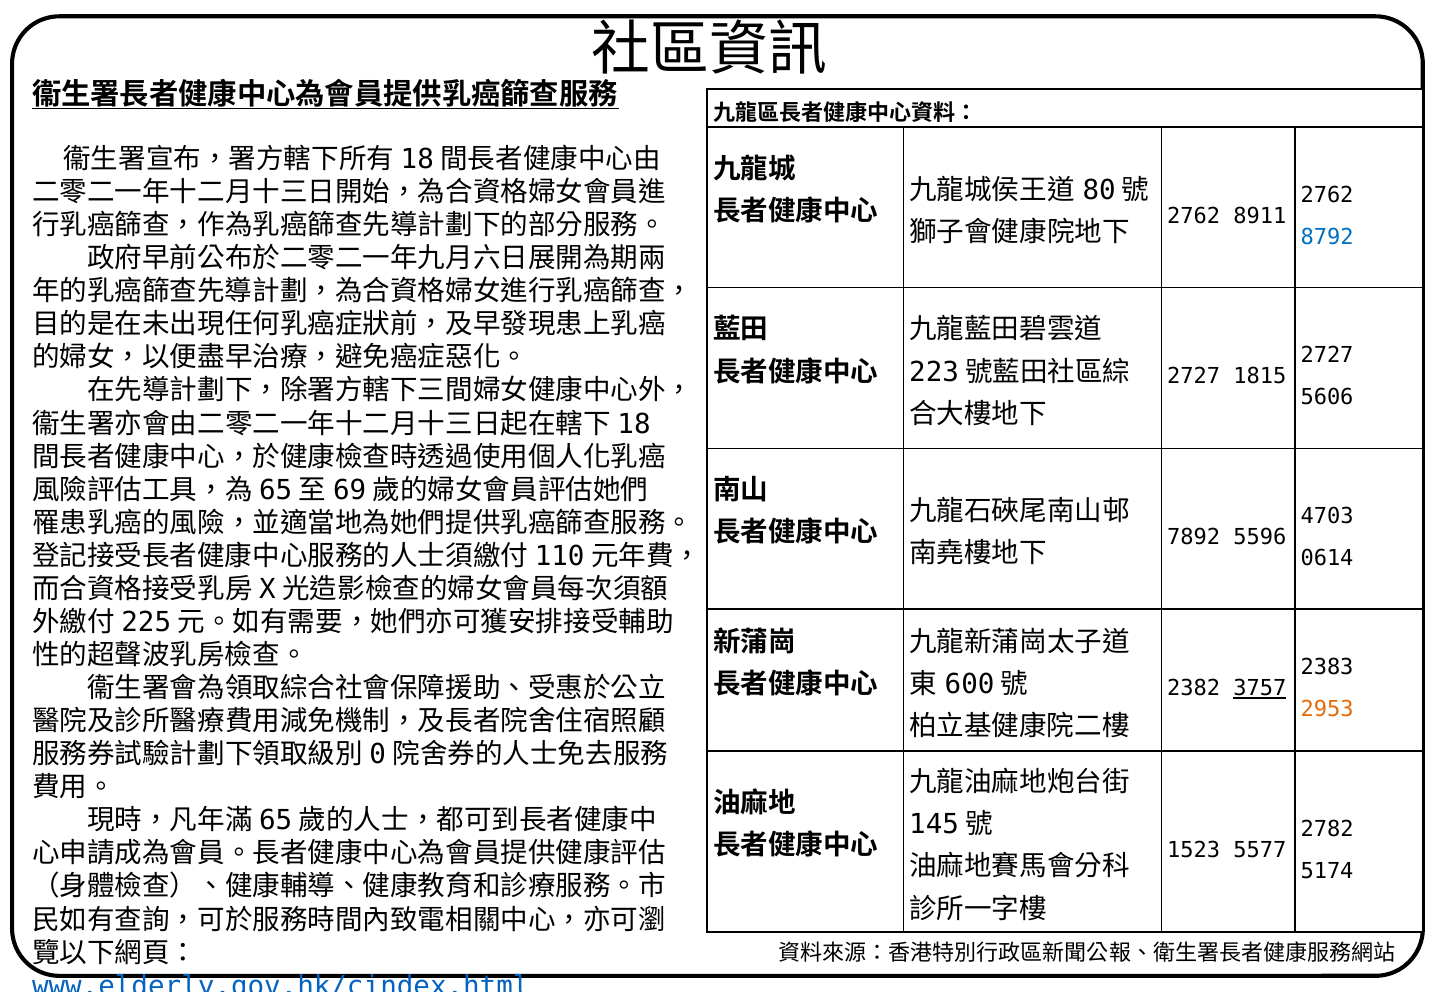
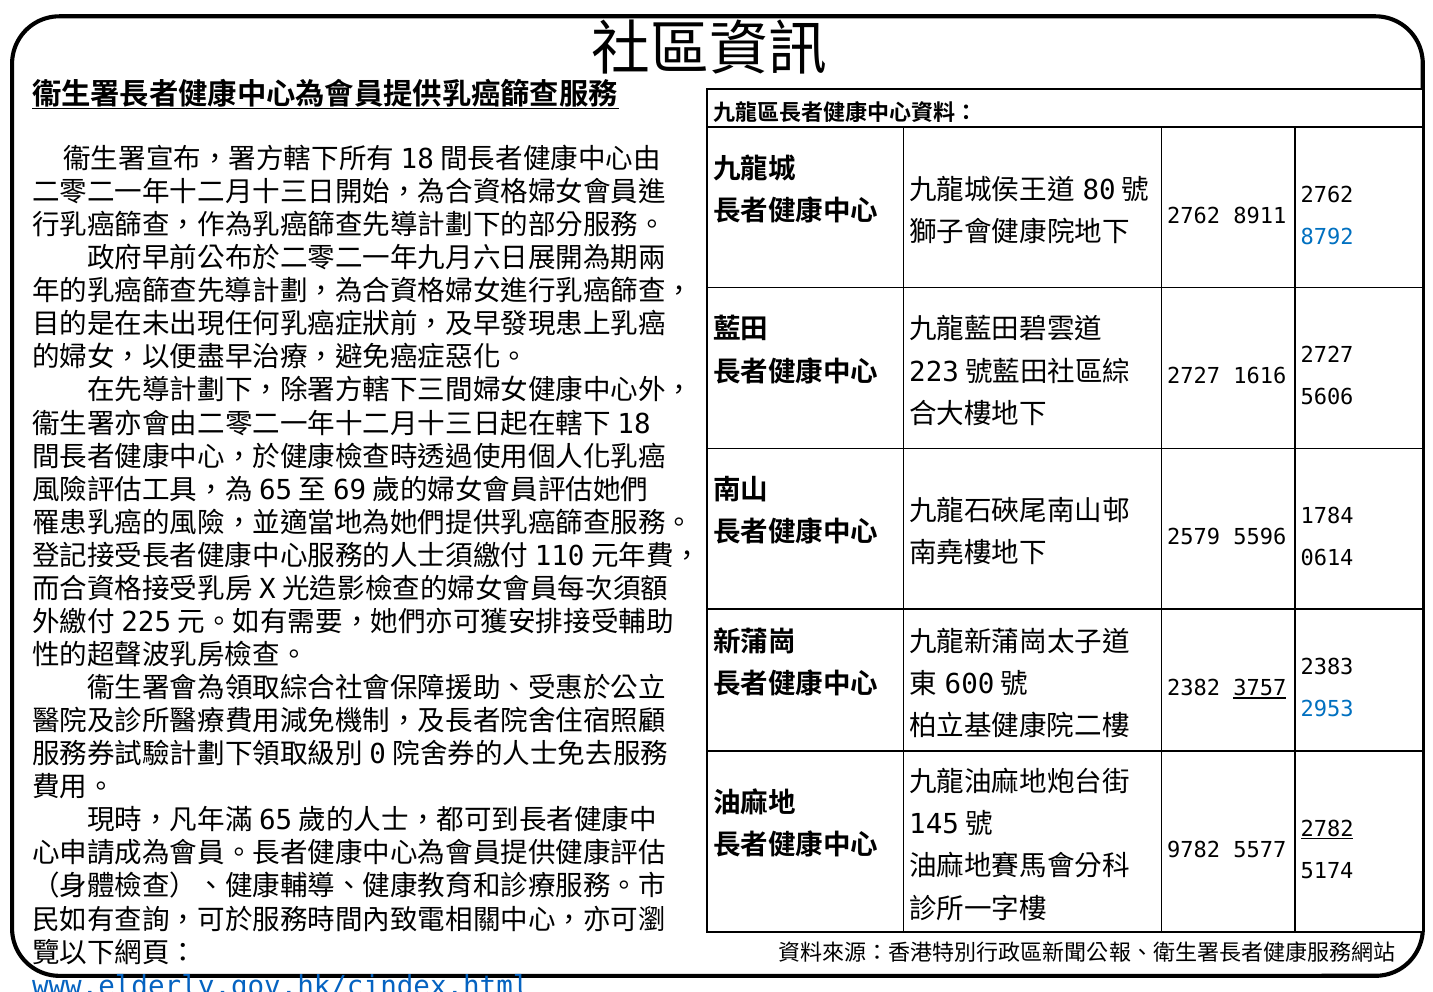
1815: 1815 -> 1616
4703: 4703 -> 1784
7892: 7892 -> 2579
2953 colour: orange -> blue
2782 underline: none -> present
1523: 1523 -> 9782
